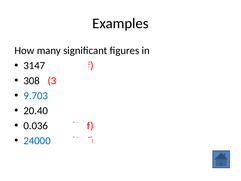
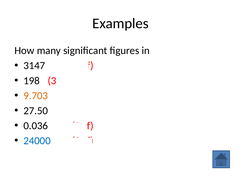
308: 308 -> 198
9.703 colour: blue -> orange
20.40: 20.40 -> 27.50
